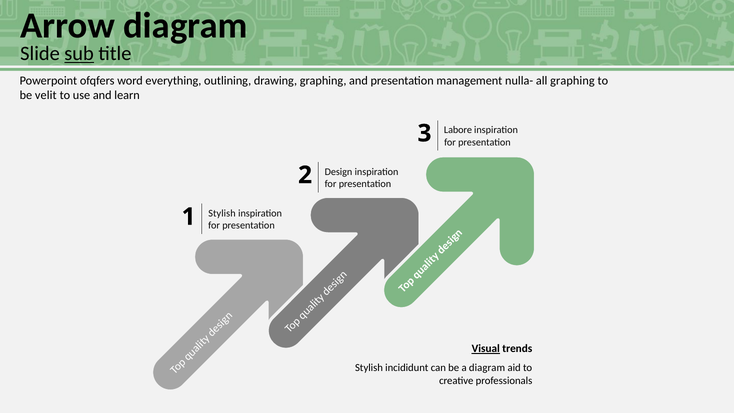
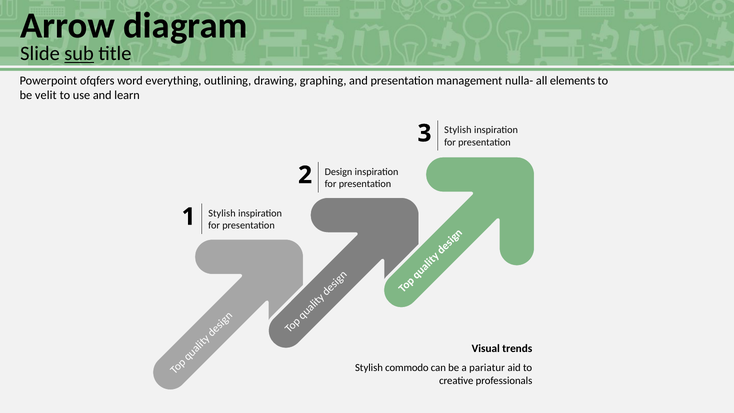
all graphing: graphing -> elements
Labore at (458, 130): Labore -> Stylish
Visual underline: present -> none
incididunt: incididunt -> commodo
a diagram: diagram -> pariatur
